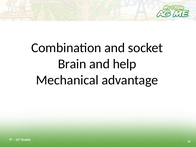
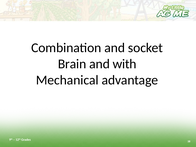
help: help -> with
